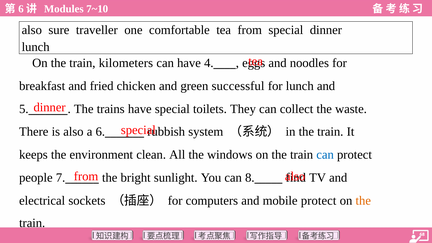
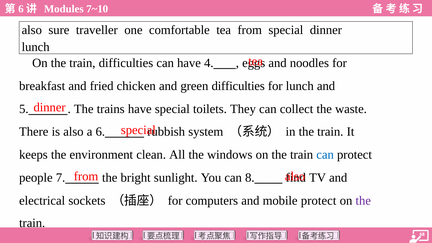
train kilometers: kilometers -> difficulties
green successful: successful -> difficulties
the at (363, 201) colour: orange -> purple
